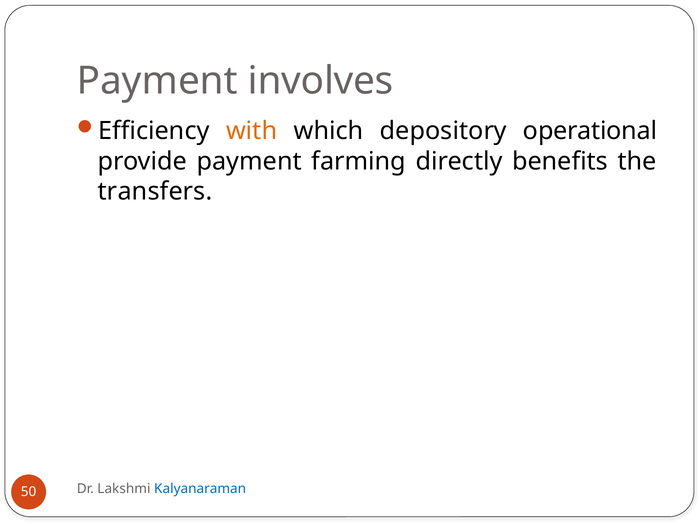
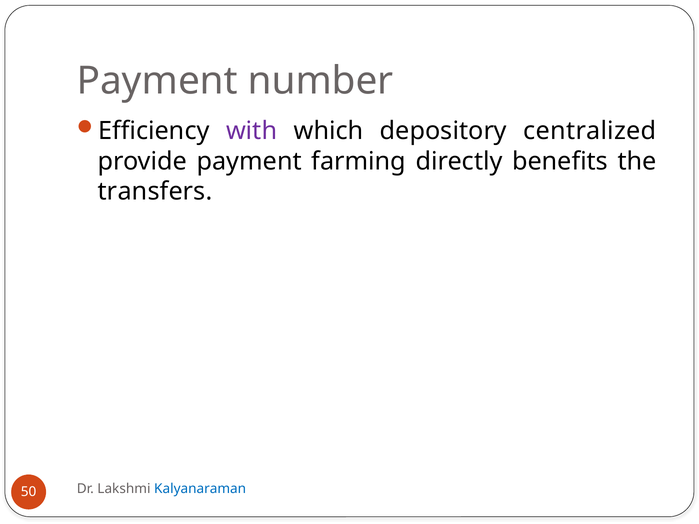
involves: involves -> number
with colour: orange -> purple
operational: operational -> centralized
